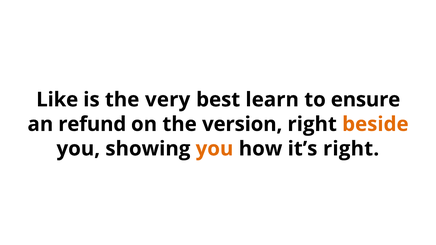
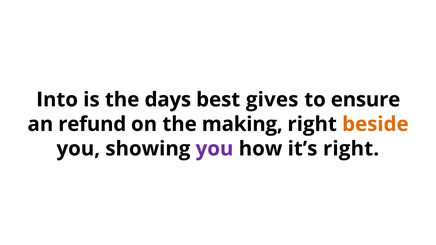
Like: Like -> Into
very: very -> days
learn: learn -> gives
version: version -> making
you at (215, 149) colour: orange -> purple
